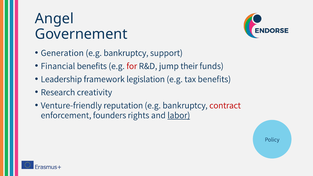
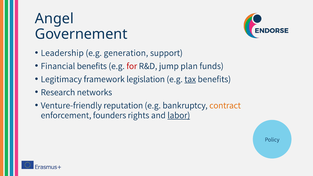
Generation: Generation -> Leadership
bankruptcy at (126, 53): bankruptcy -> generation
their: their -> plan
Leadership: Leadership -> Legitimacy
tax underline: none -> present
creativity: creativity -> networks
contract colour: red -> orange
